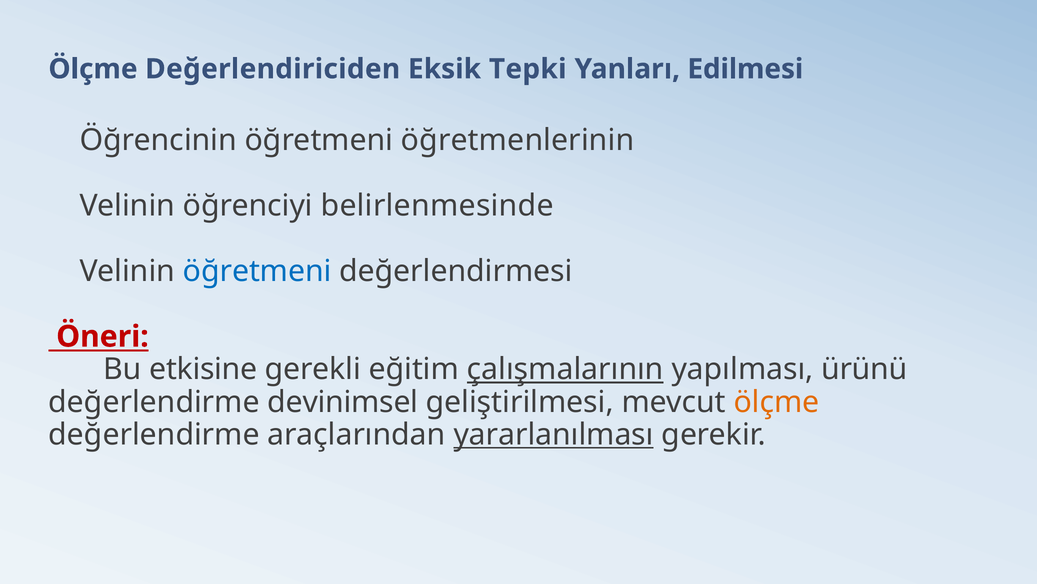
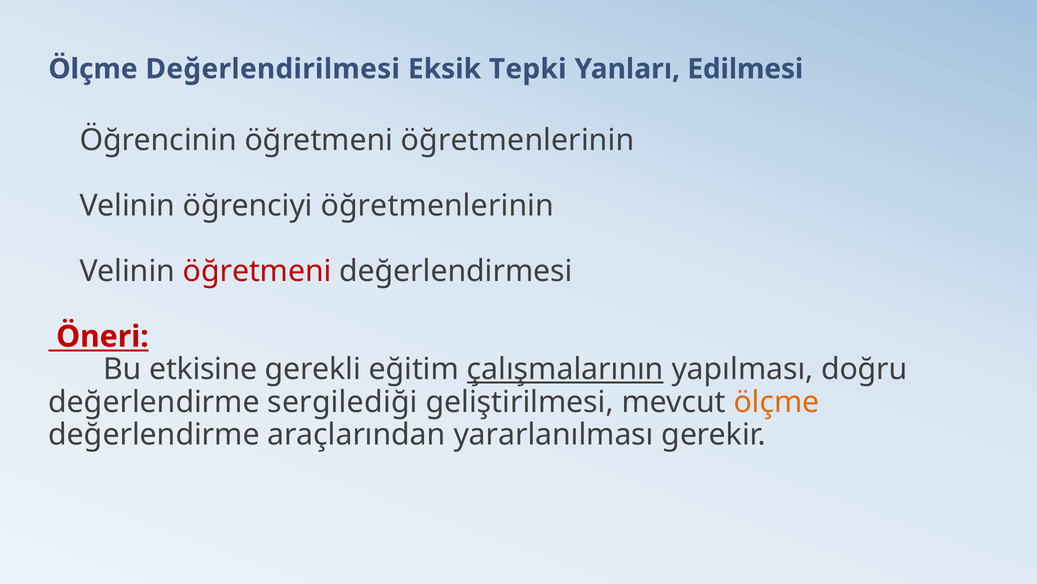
Değerlendiriciden: Değerlendiriciden -> Değerlendirilmesi
öğrenciyi belirlenmesinde: belirlenmesinde -> öğretmenlerinin
öğretmeni at (257, 271) colour: blue -> red
ürünü: ürünü -> doğru
devinimsel: devinimsel -> sergilediği
yararlanılması underline: present -> none
